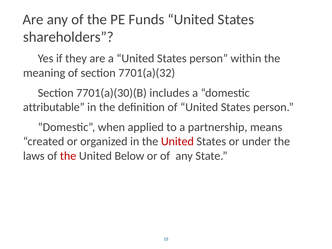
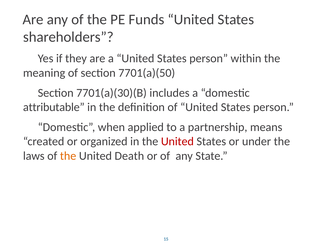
7701(a)(32: 7701(a)(32 -> 7701(a)(50
the at (68, 156) colour: red -> orange
Below: Below -> Death
